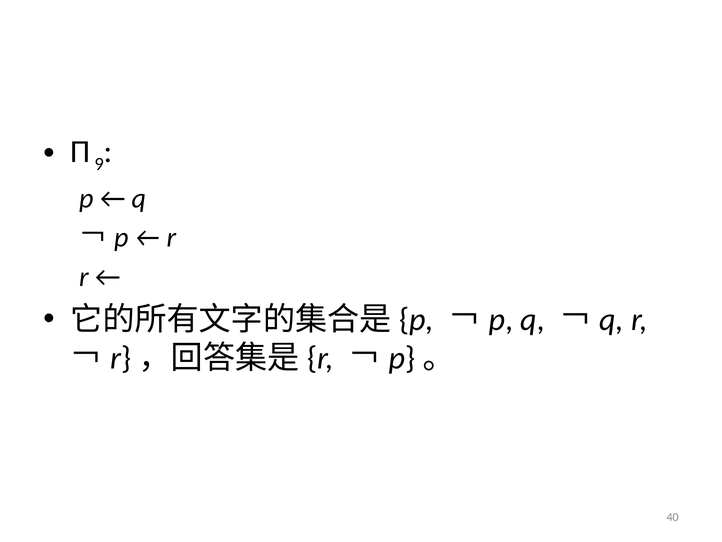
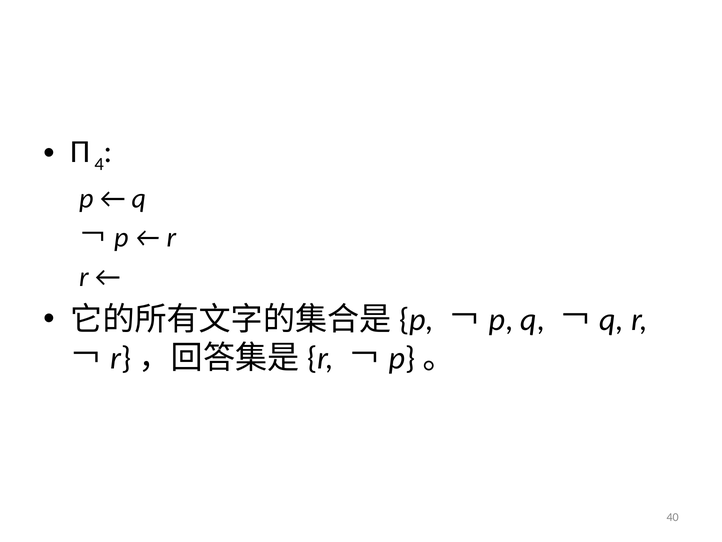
9: 9 -> 4
